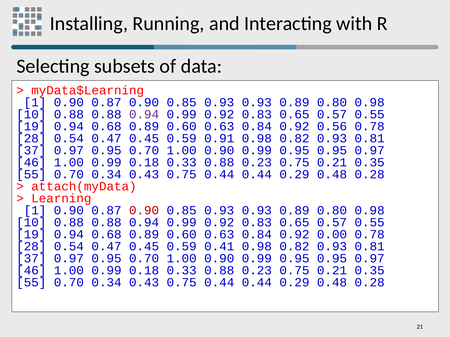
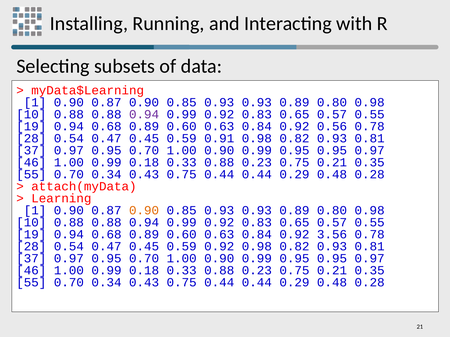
0.90 at (144, 211) colour: red -> orange
0.00: 0.00 -> 3.56
0.59 0.41: 0.41 -> 0.92
